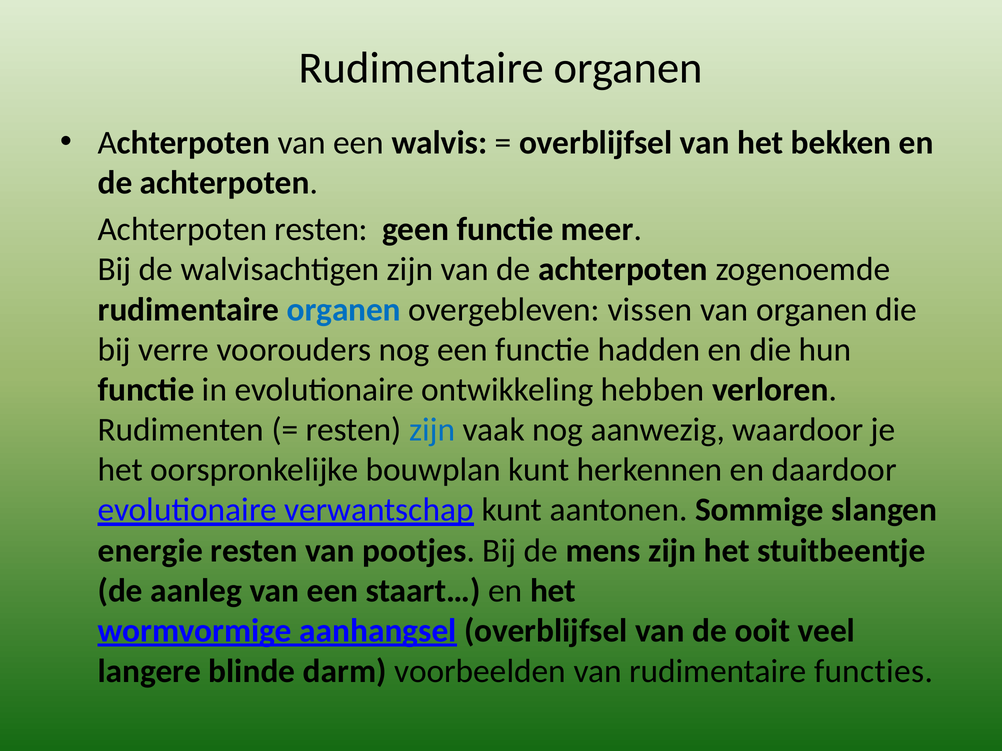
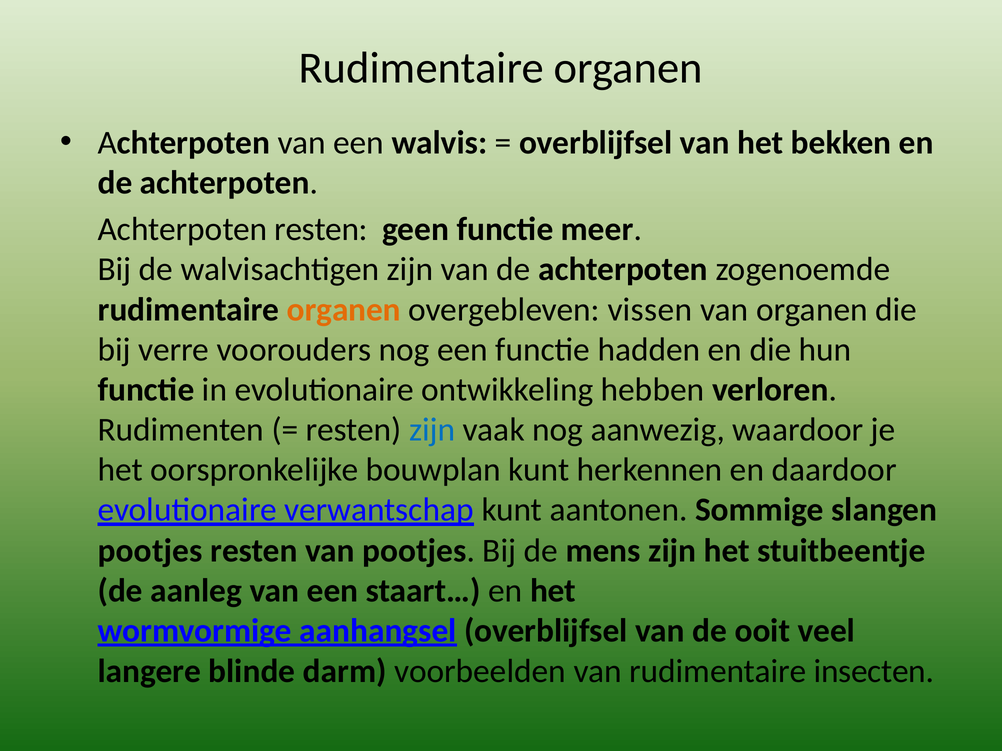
organen at (344, 310) colour: blue -> orange
energie at (150, 551): energie -> pootjes
functies: functies -> insecten
